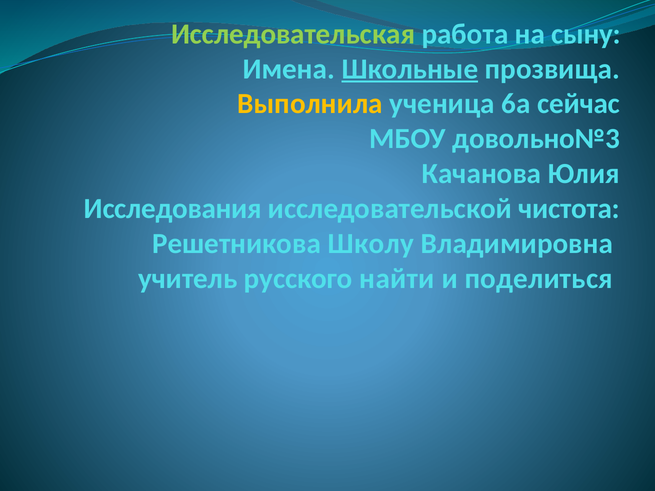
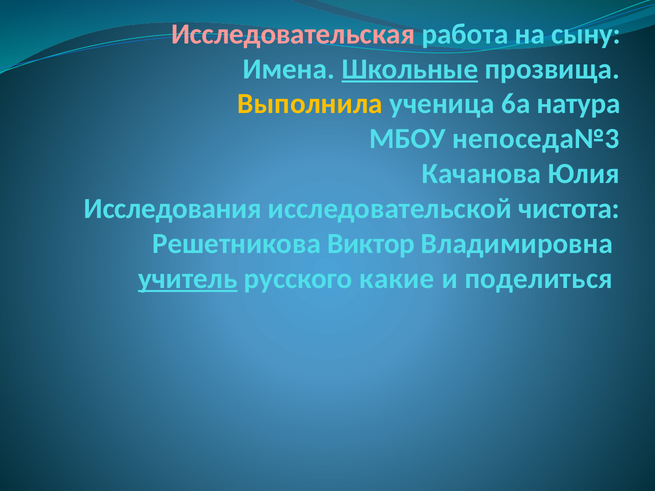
Исследовательская colour: light green -> pink
сейчас: сейчас -> натура
довольно№3: довольно№3 -> непоседа№3
Школу: Школу -> Виктор
учитель underline: none -> present
найти: найти -> какие
